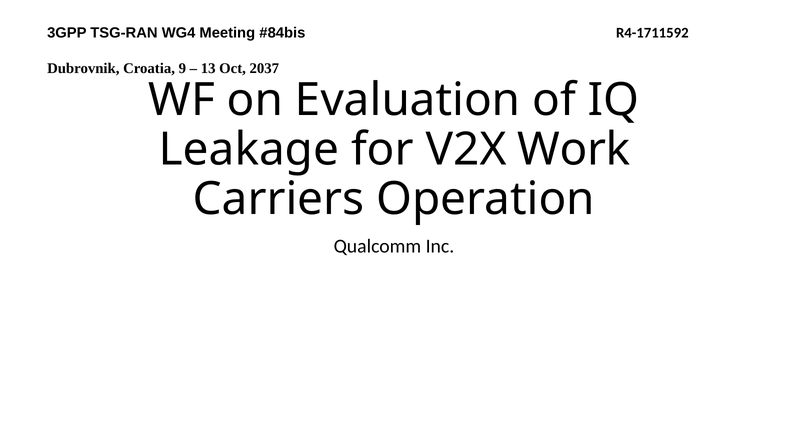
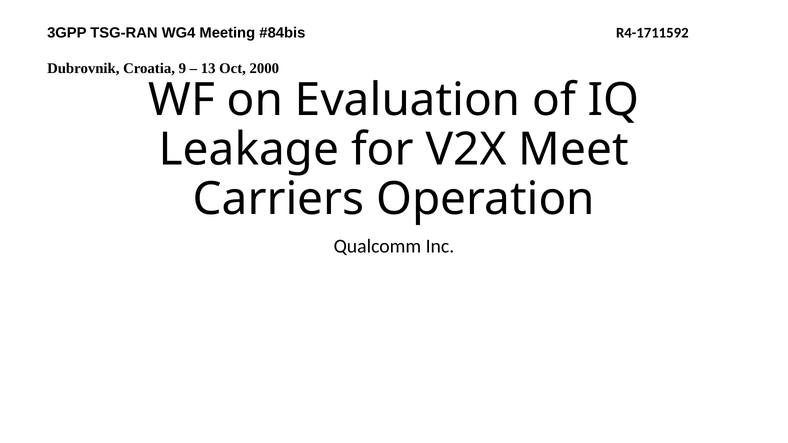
2037: 2037 -> 2000
Work: Work -> Meet
